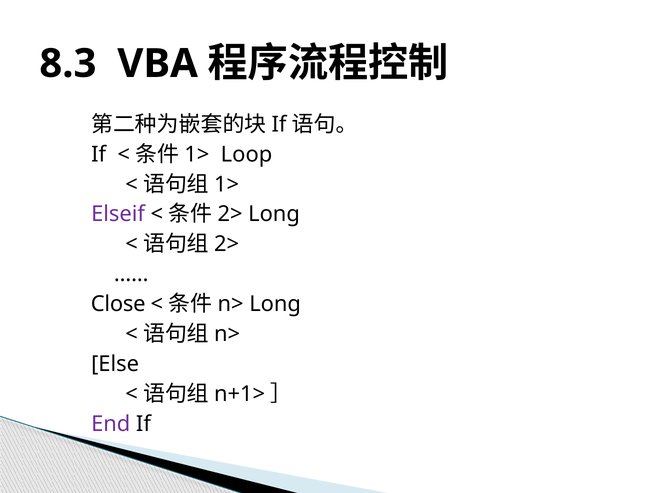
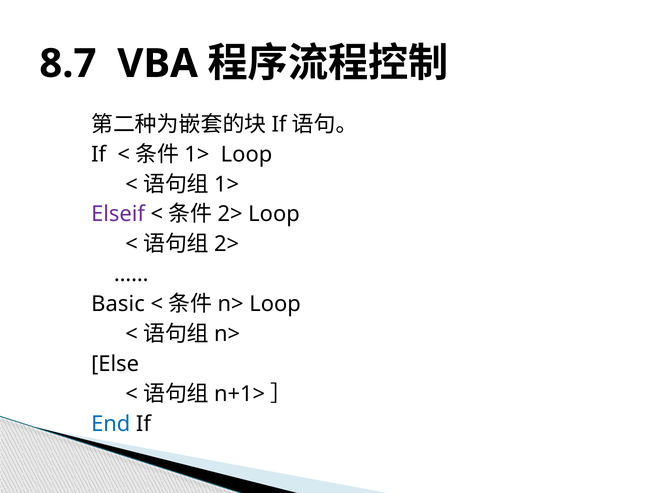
8.3: 8.3 -> 8.7
Long at (274, 214): Long -> Loop
Close: Close -> Basic
Long at (275, 304): Long -> Loop
End colour: purple -> blue
